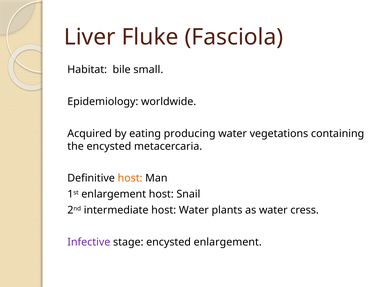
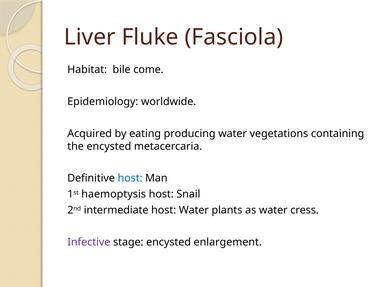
small: small -> come
host at (130, 178) colour: orange -> blue
1st enlargement: enlargement -> haemoptysis
